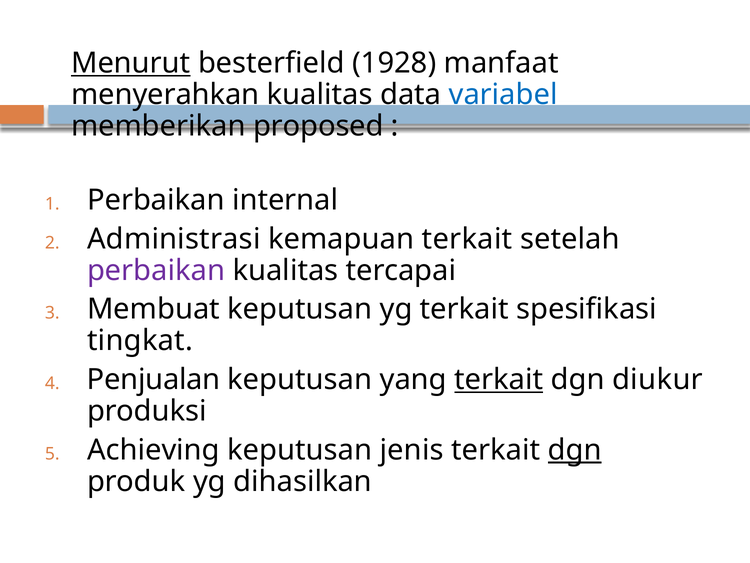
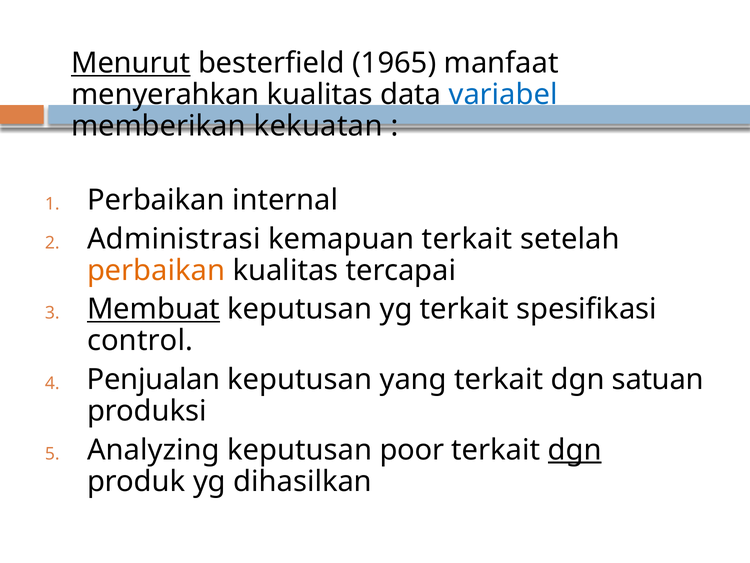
1928: 1928 -> 1965
proposed: proposed -> kekuatan
perbaikan at (156, 270) colour: purple -> orange
Membuat underline: none -> present
tingkat: tingkat -> control
terkait at (499, 379) underline: present -> none
diukur: diukur -> satuan
Achieving: Achieving -> Analyzing
jenis: jenis -> poor
